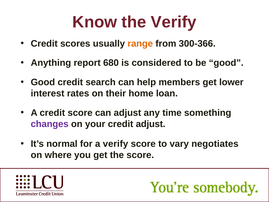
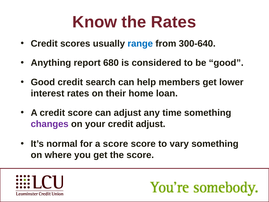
the Verify: Verify -> Rates
range colour: orange -> blue
300-366: 300-366 -> 300-640
a verify: verify -> score
vary negotiates: negotiates -> something
